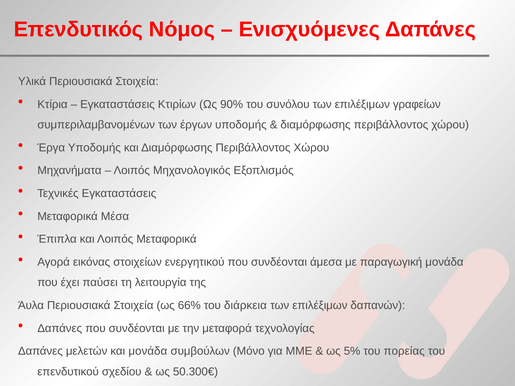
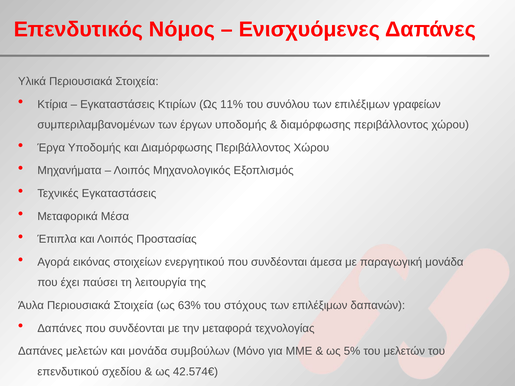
90%: 90% -> 11%
Λοιπός Μεταφορικά: Μεταφορικά -> Προστασίας
66%: 66% -> 63%
διάρκεια: διάρκεια -> στόχους
του πορείας: πορείας -> μελετών
50.300€: 50.300€ -> 42.574€
